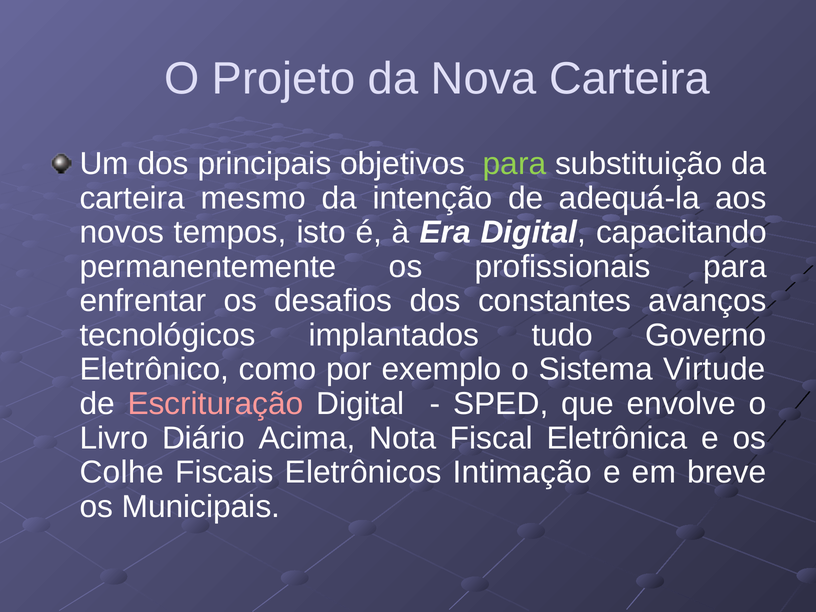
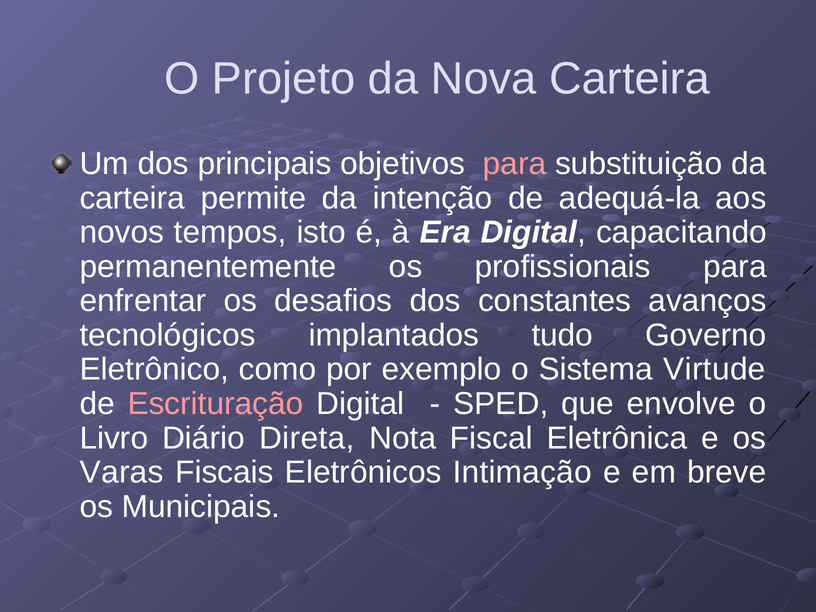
para at (515, 164) colour: light green -> pink
mesmo: mesmo -> permite
Acima: Acima -> Direta
Colhe: Colhe -> Varas
